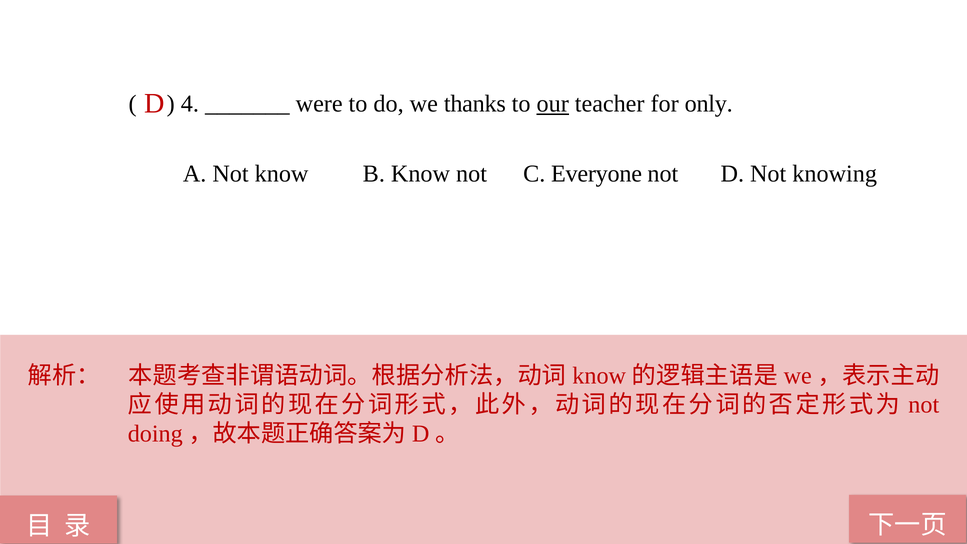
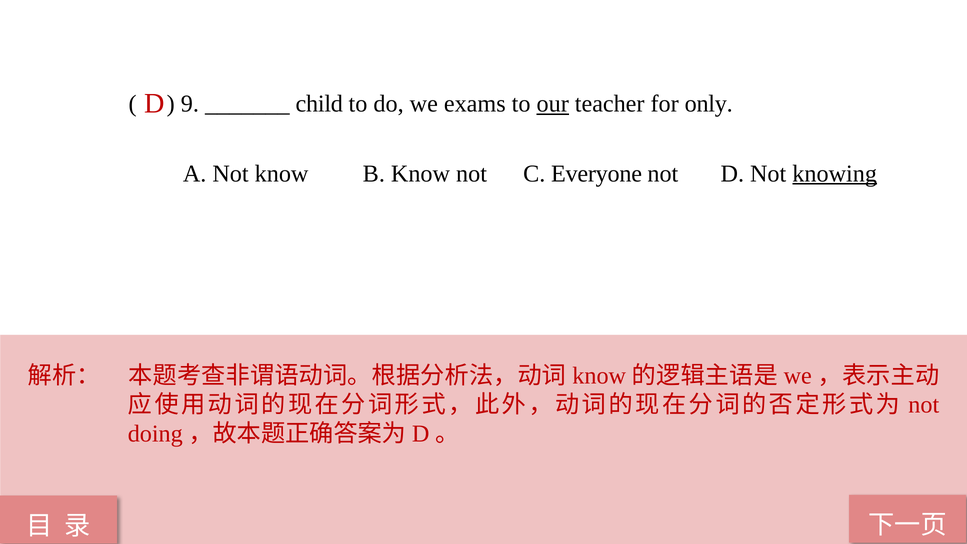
4: 4 -> 9
were: were -> child
thanks: thanks -> exams
knowing underline: none -> present
